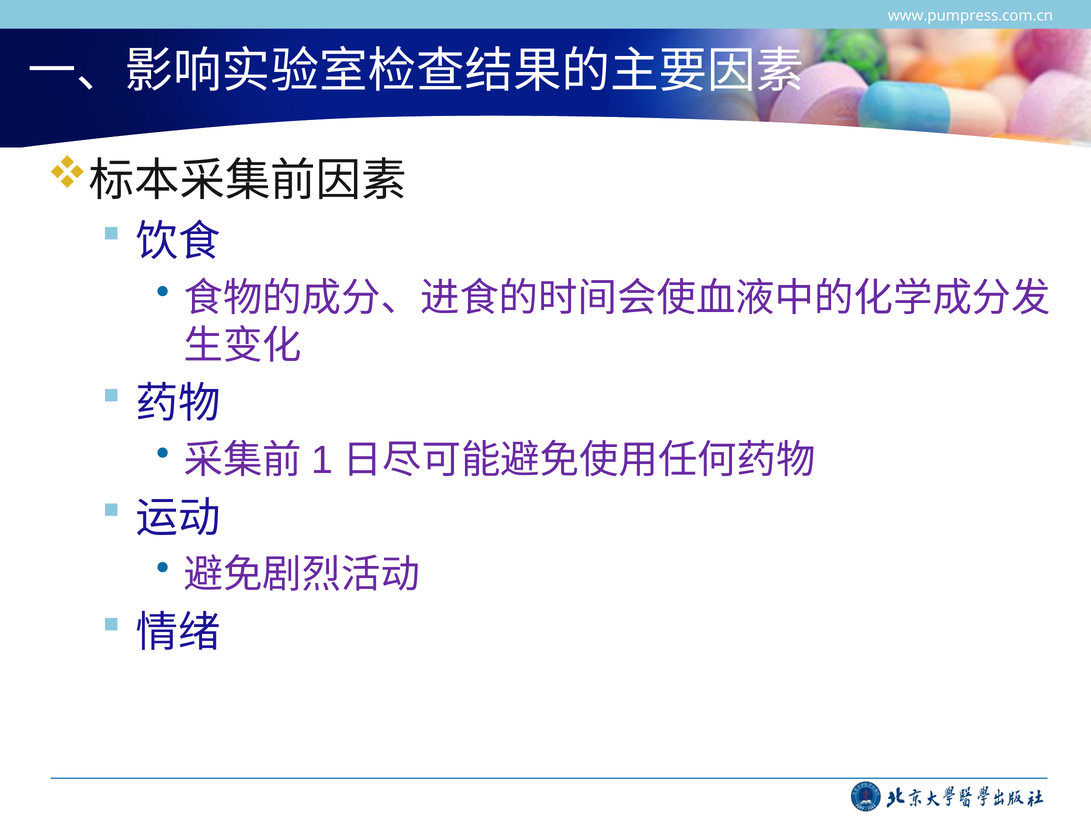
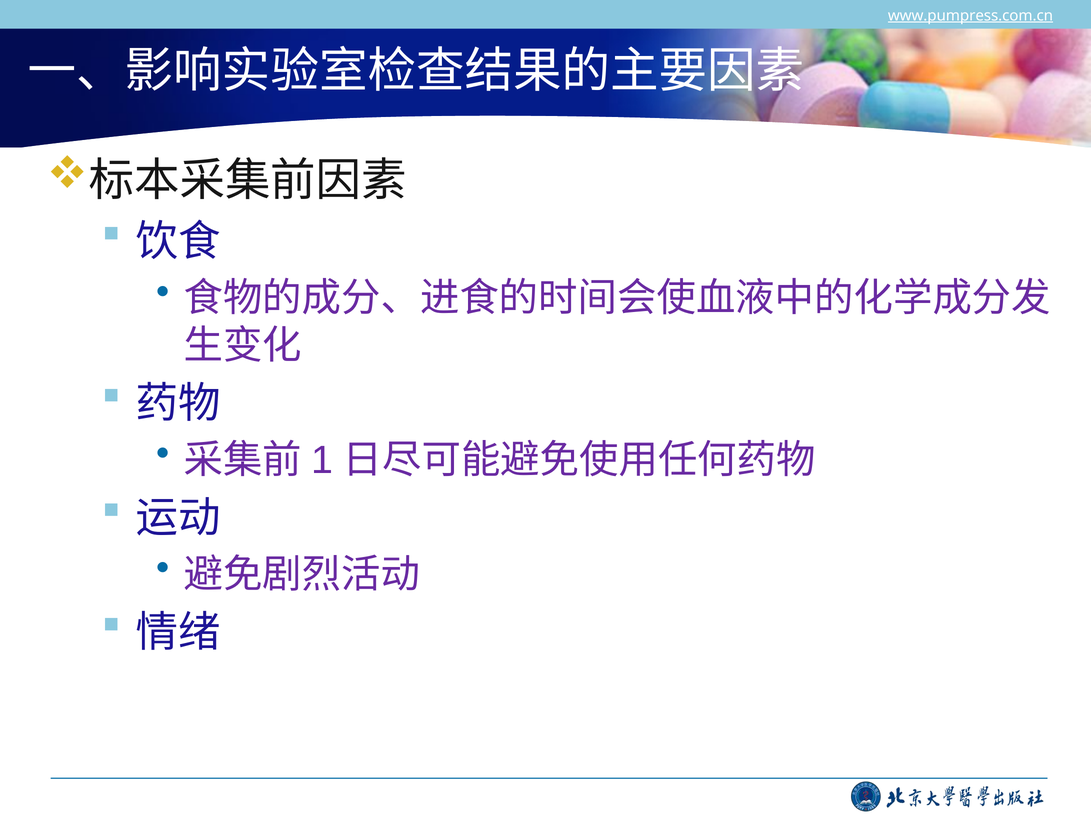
www.pumpress.com.cn underline: none -> present
